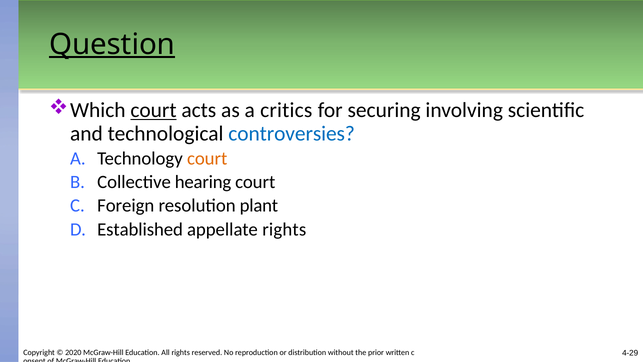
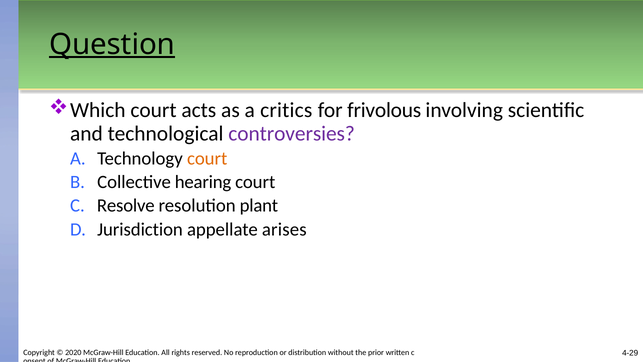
court at (153, 110) underline: present -> none
securing: securing -> frivolous
controversies colour: blue -> purple
Foreign: Foreign -> Resolve
Established: Established -> Jurisdiction
appellate rights: rights -> arises
